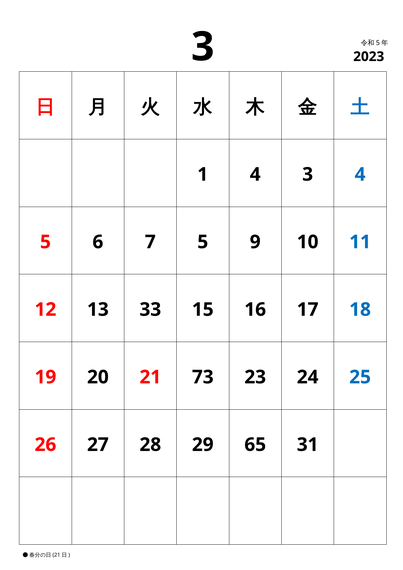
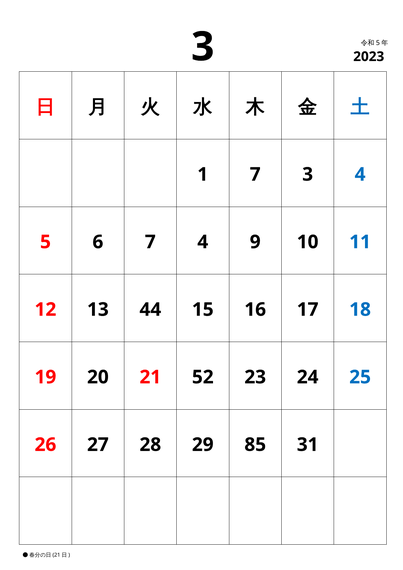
1 4: 4 -> 7
7 5: 5 -> 4
33: 33 -> 44
73: 73 -> 52
65: 65 -> 85
